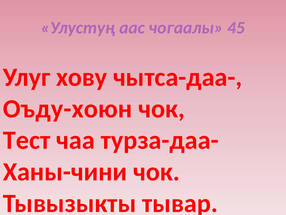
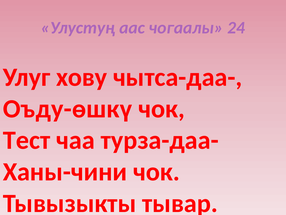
45: 45 -> 24
Оъду-хоюн: Оъду-хоюн -> Оъду-ѳшкү
